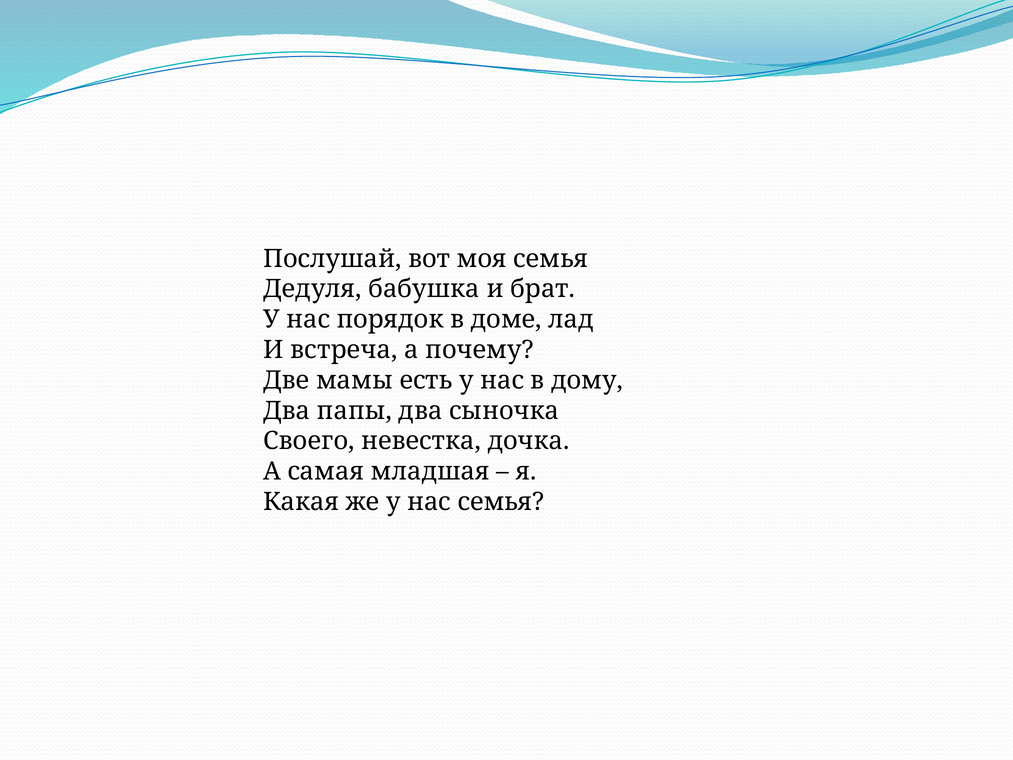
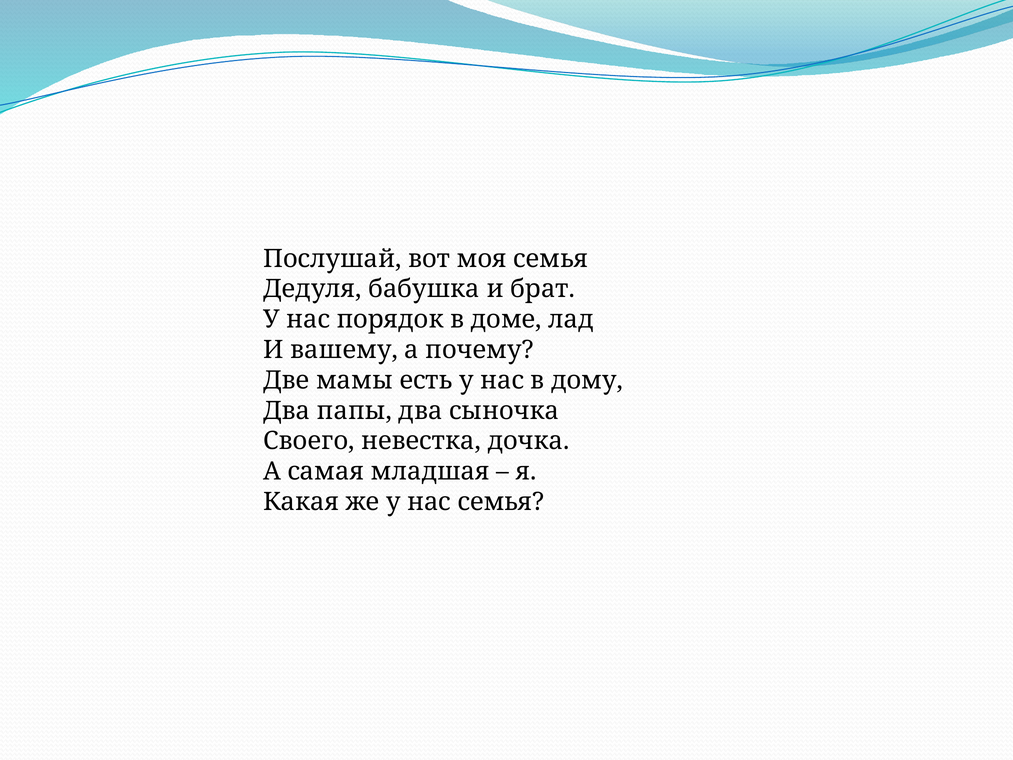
встреча: встреча -> вашему
